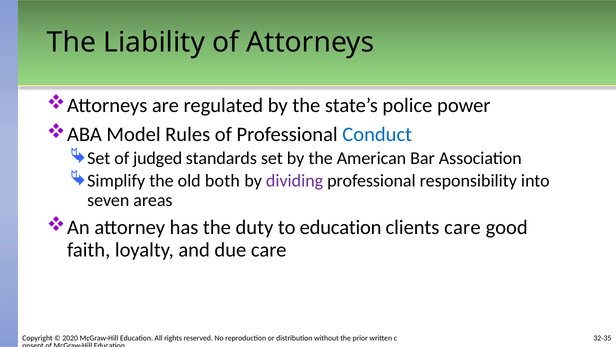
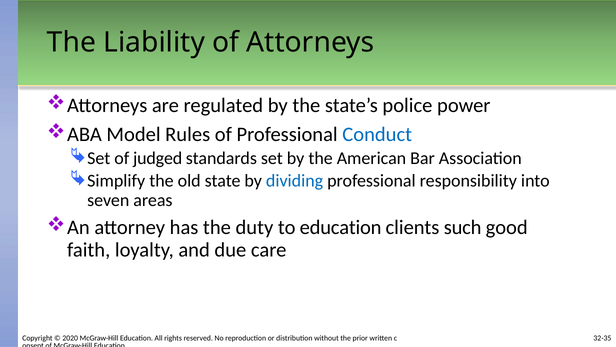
both: both -> state
dividing colour: purple -> blue
clients care: care -> such
